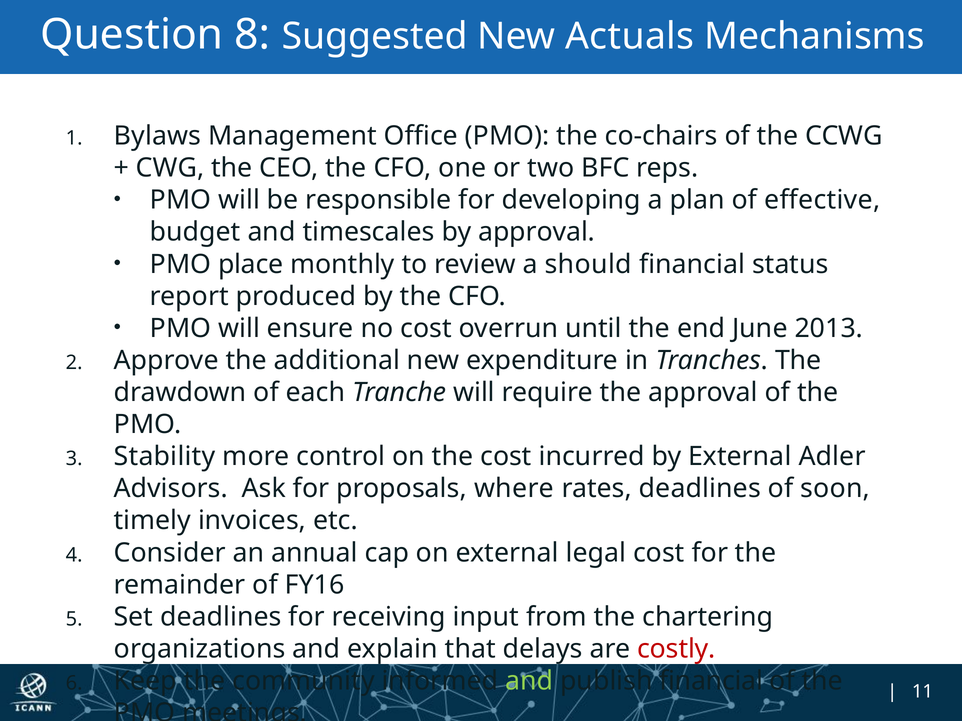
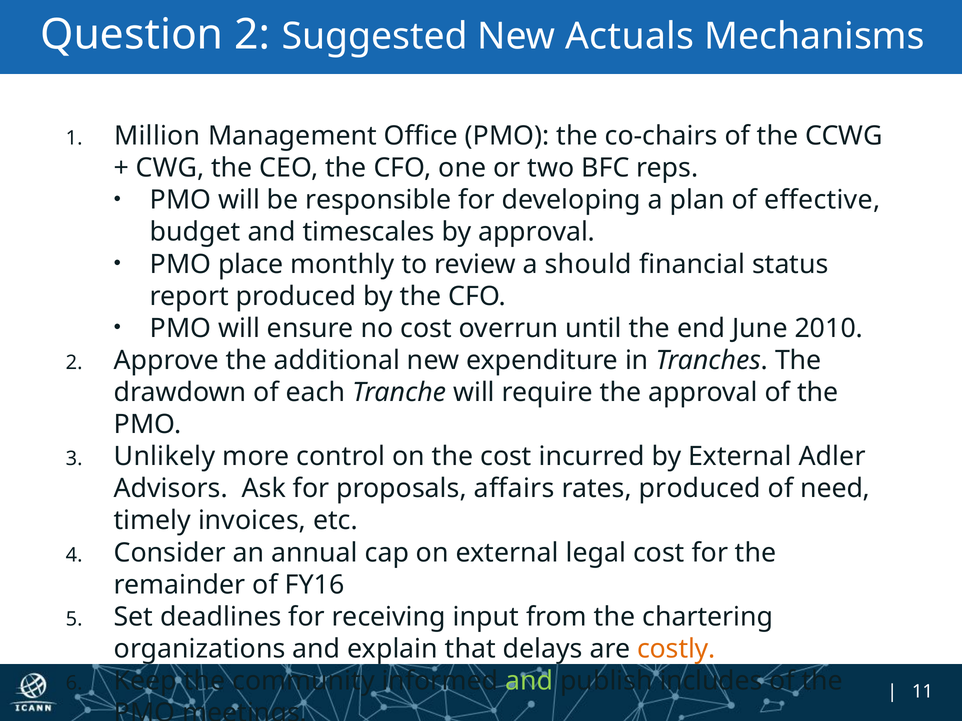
Question 8: 8 -> 2
Bylaws: Bylaws -> Million
2013: 2013 -> 2010
Stability: Stability -> Unlikely
where: where -> affairs
rates deadlines: deadlines -> produced
soon: soon -> need
costly colour: red -> orange
publish financial: financial -> includes
